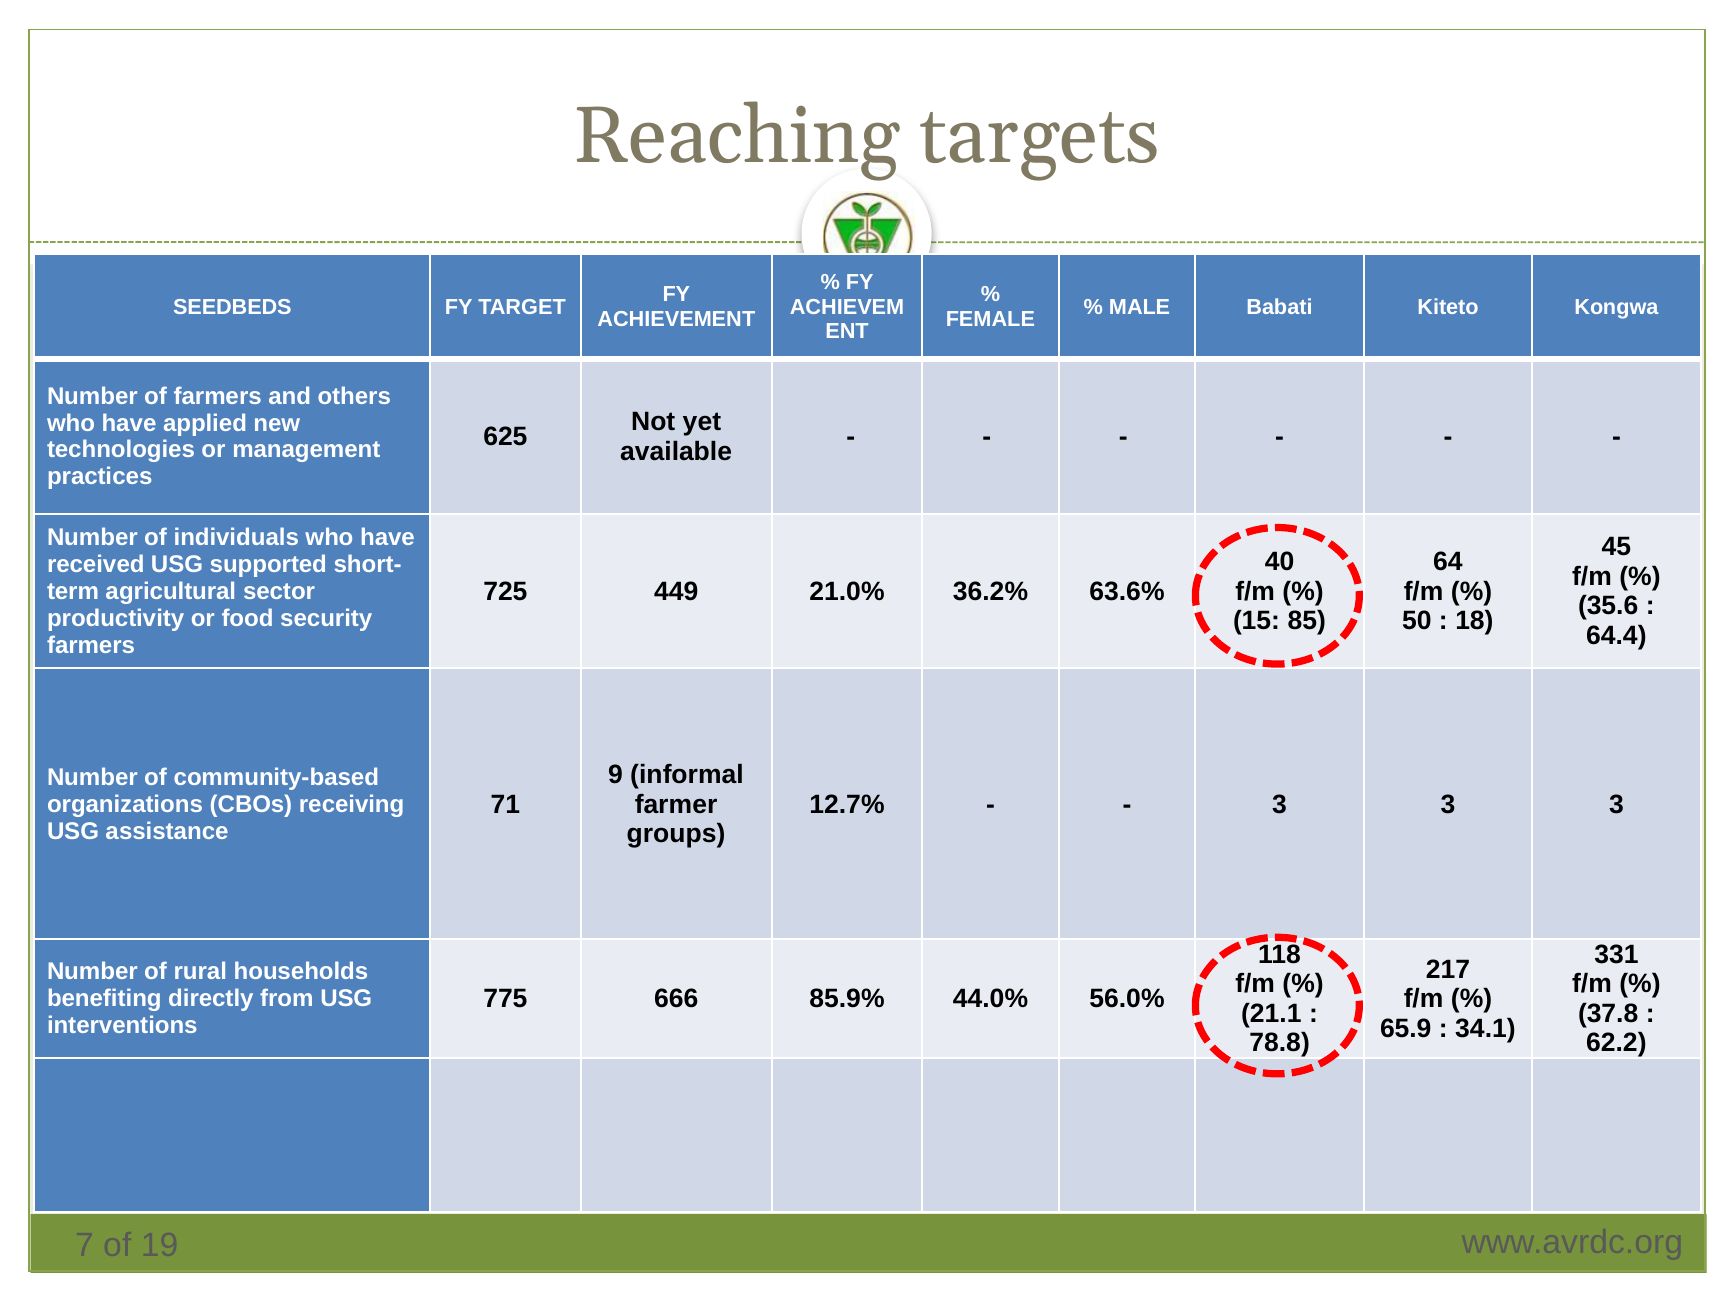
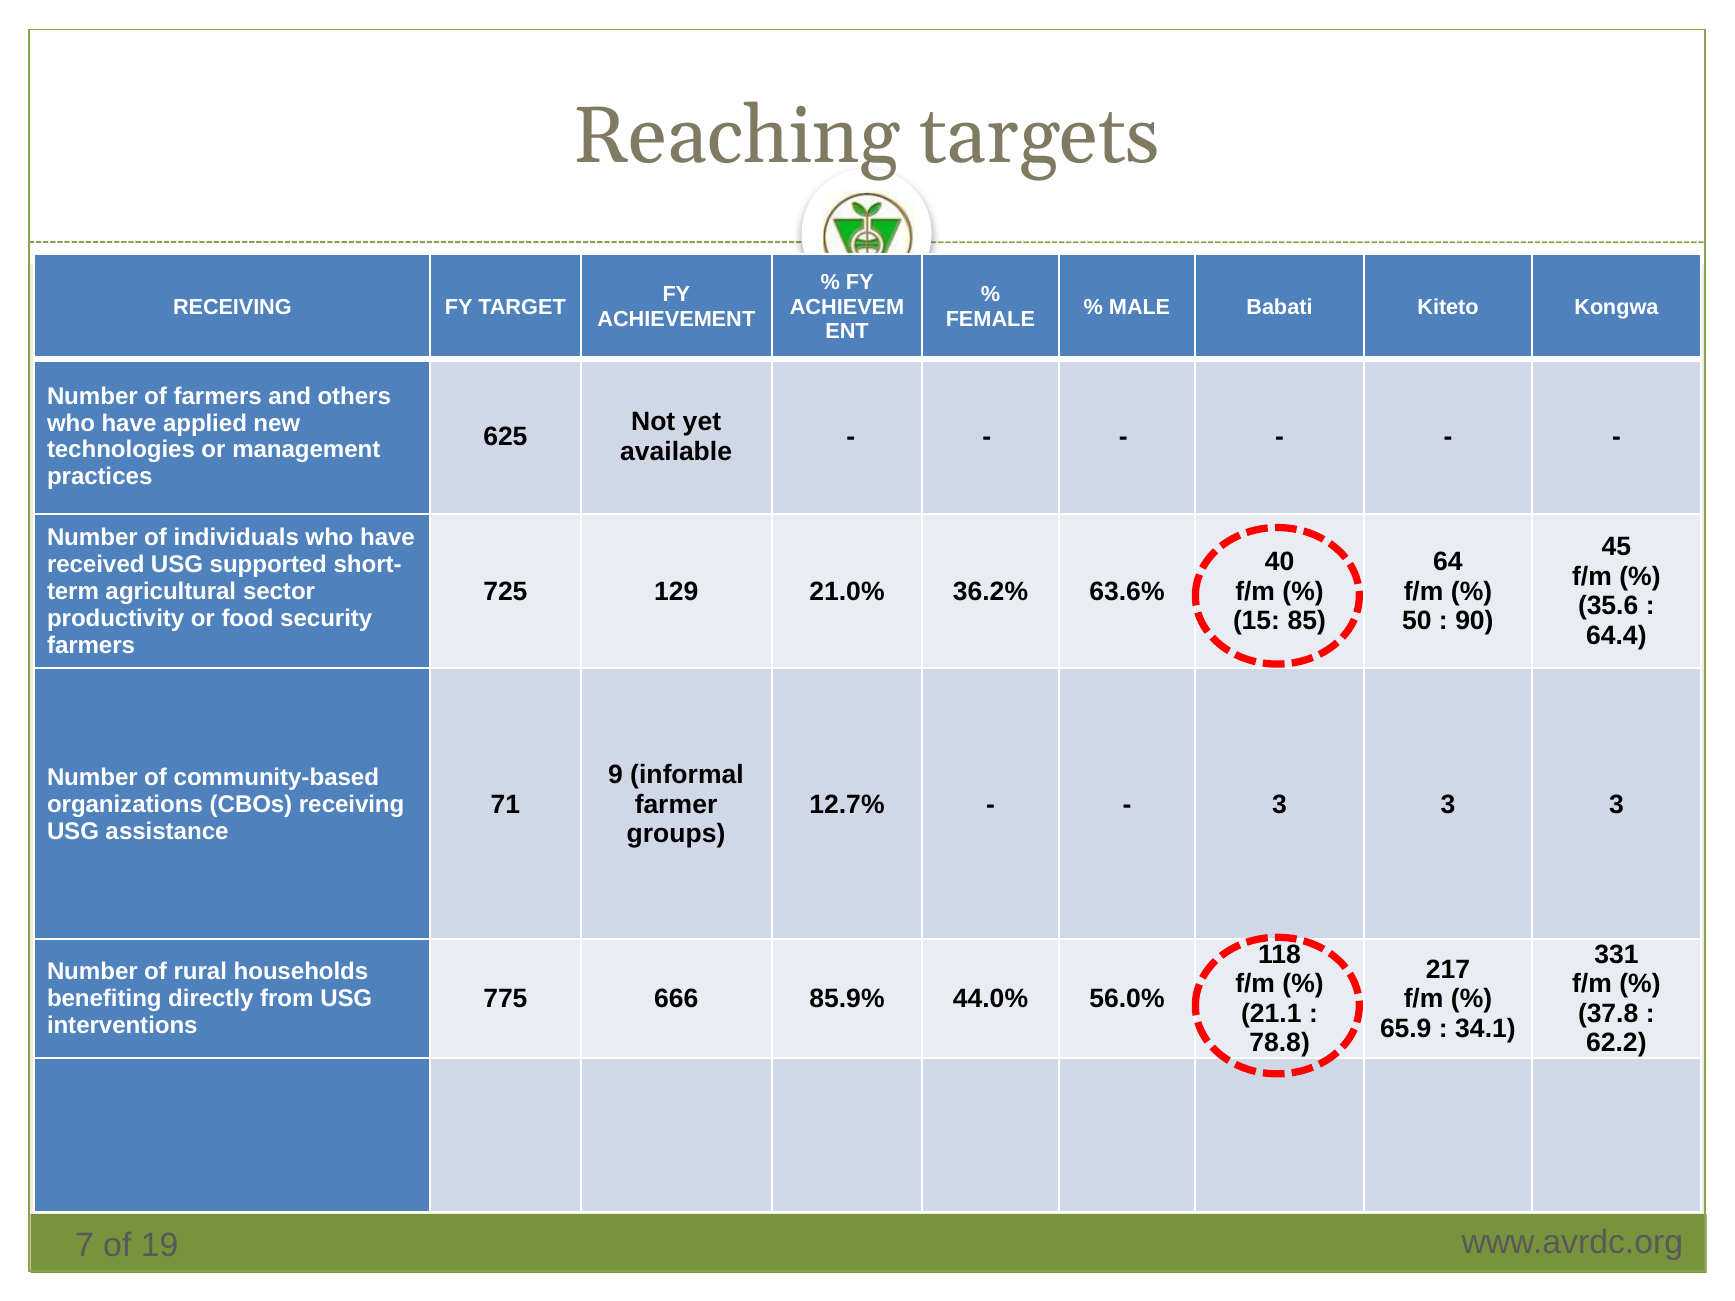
SEEDBEDS at (232, 307): SEEDBEDS -> RECEIVING
449: 449 -> 129
18: 18 -> 90
